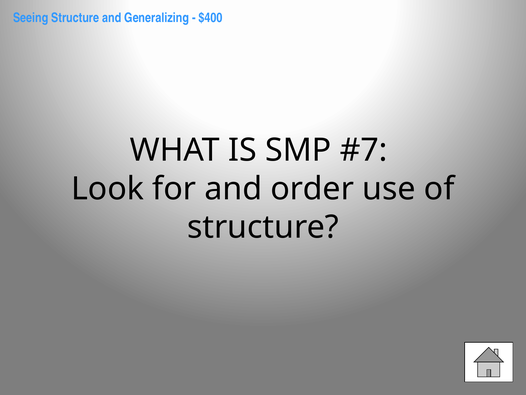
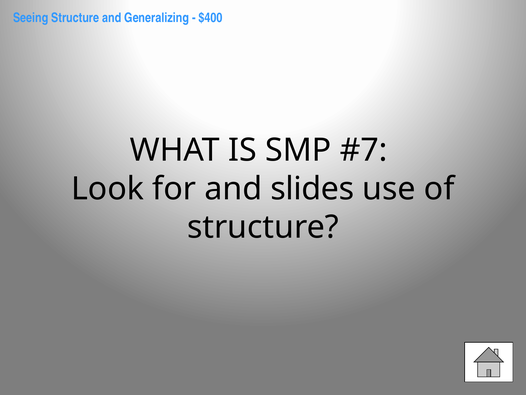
order: order -> slides
